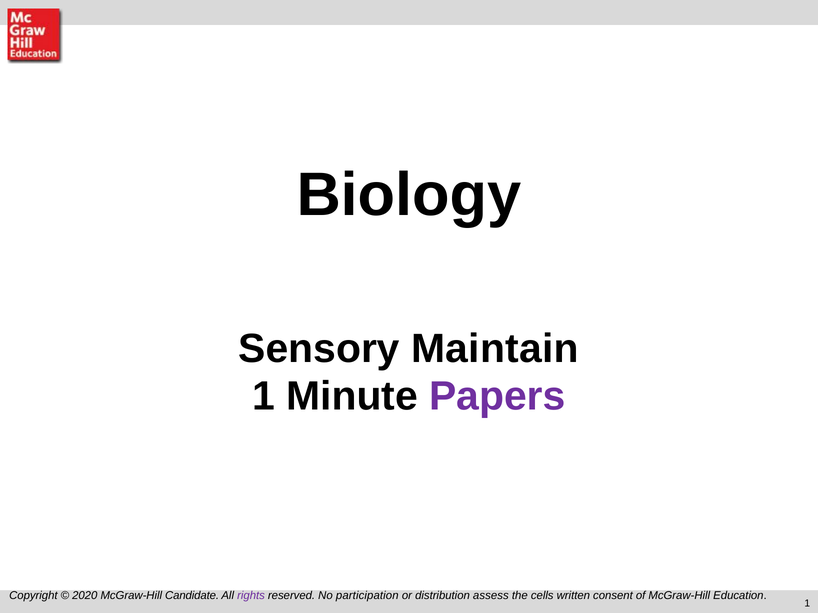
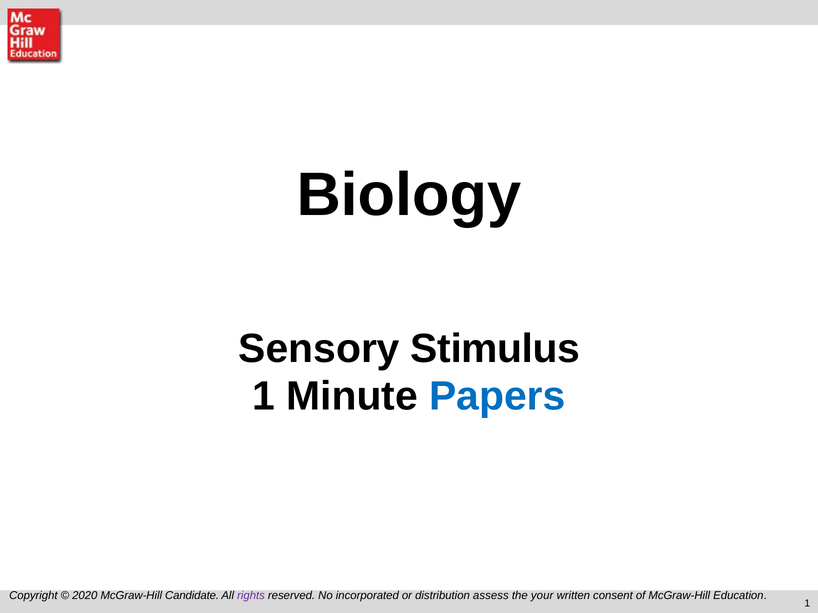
Maintain: Maintain -> Stimulus
Papers colour: purple -> blue
participation: participation -> incorporated
cells: cells -> your
